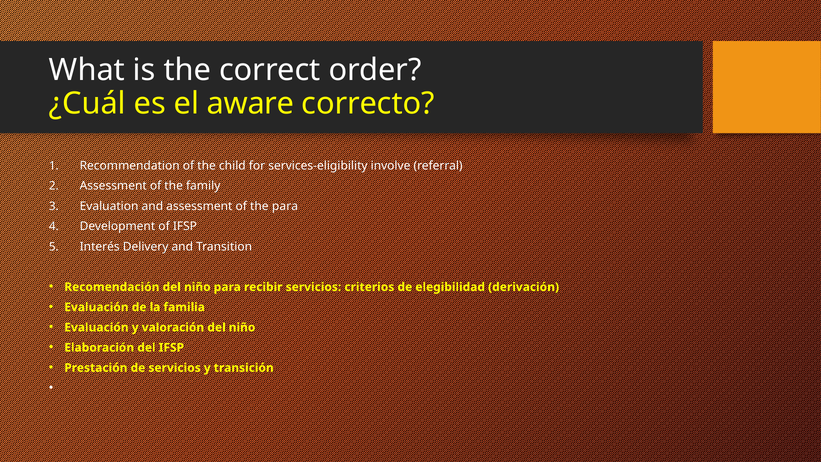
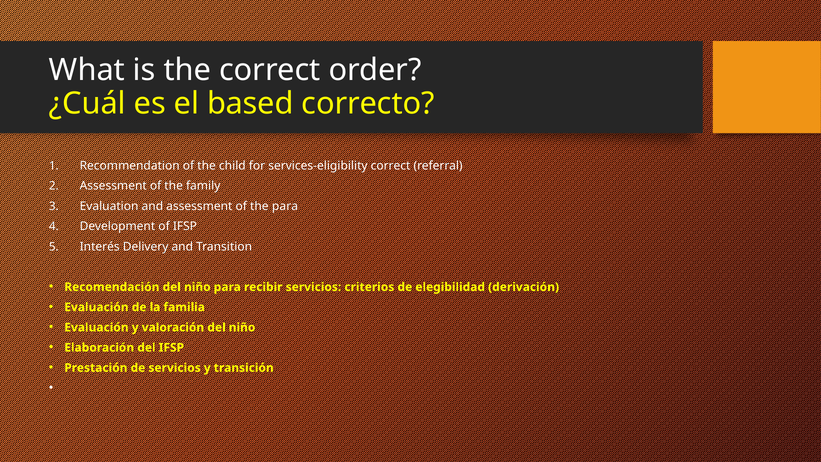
aware: aware -> based
services-eligibility involve: involve -> correct
